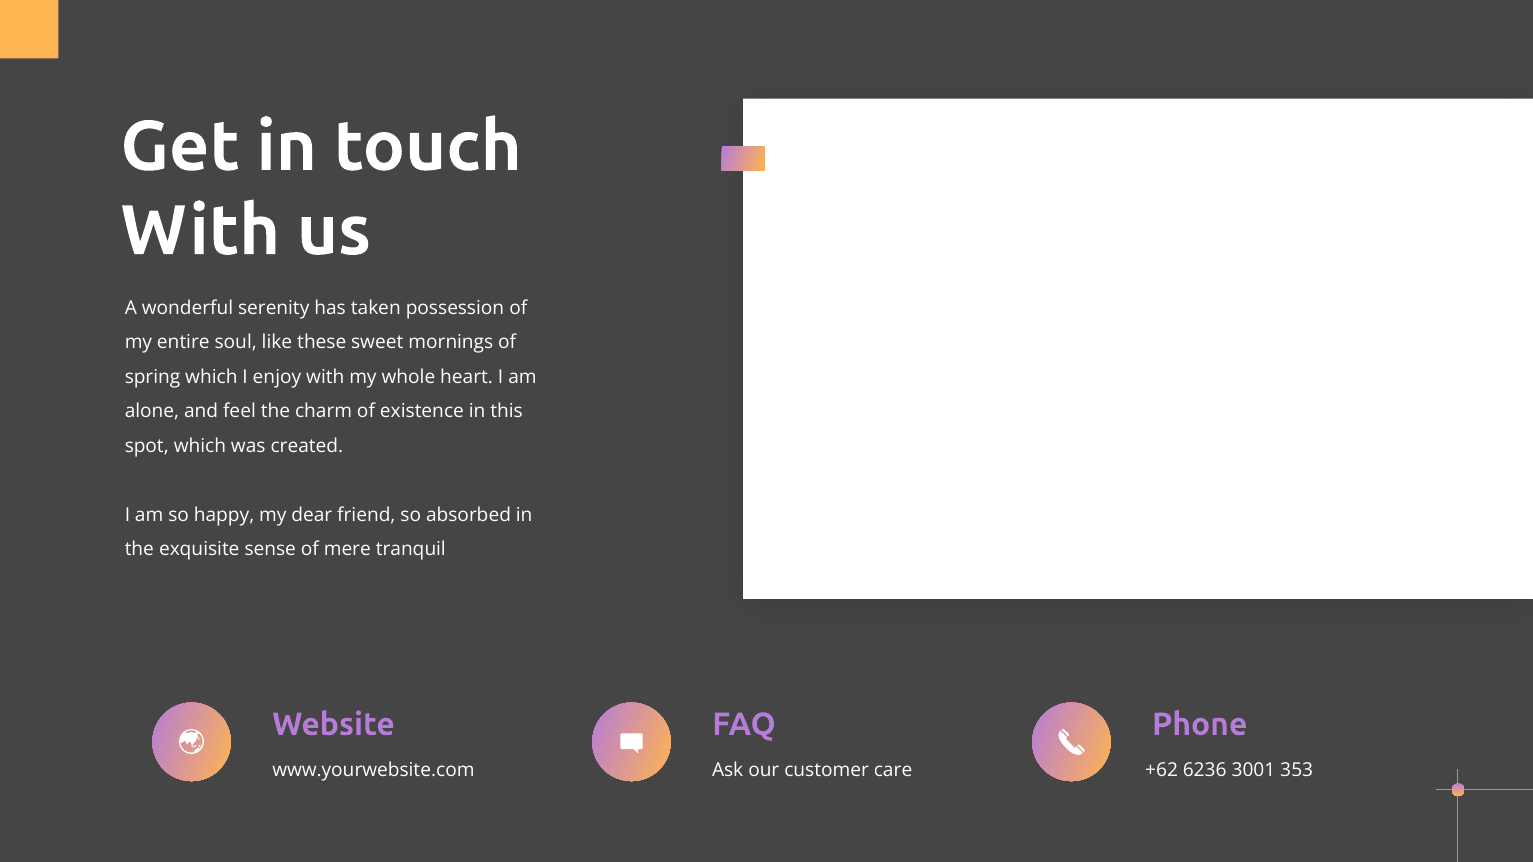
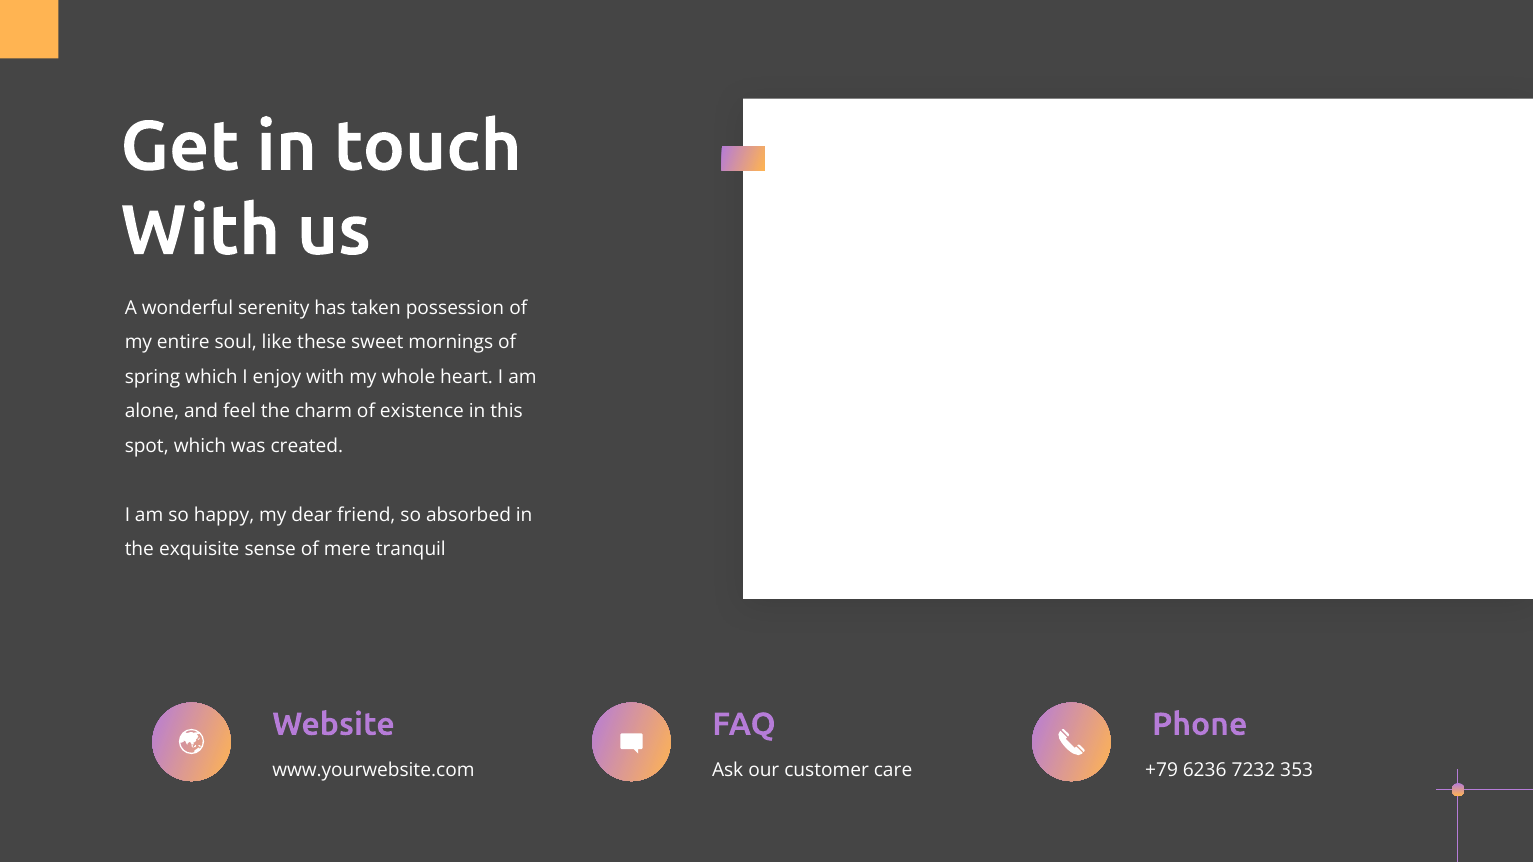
+62: +62 -> +79
3001: 3001 -> 7232
